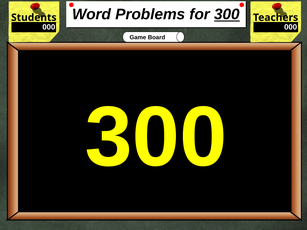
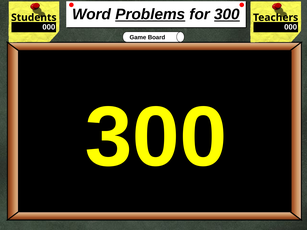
Problems underline: none -> present
